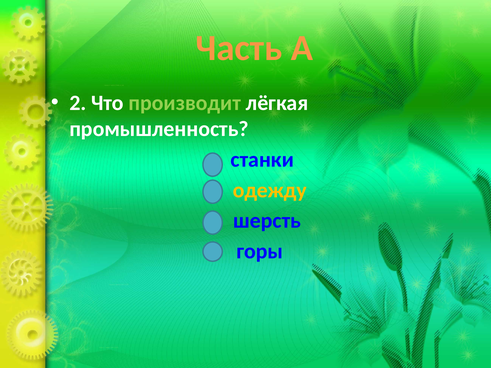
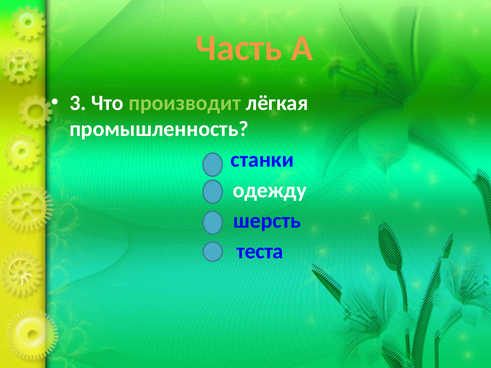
2: 2 -> 3
одежду colour: yellow -> white
горы: горы -> теста
